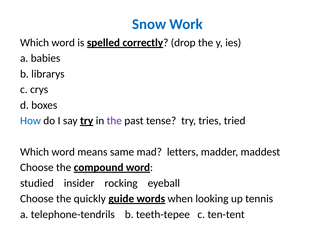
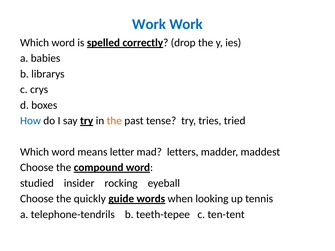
Snow at (149, 24): Snow -> Work
the at (114, 121) colour: purple -> orange
same: same -> letter
